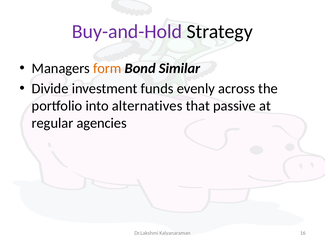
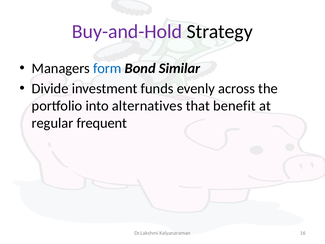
form colour: orange -> blue
passive: passive -> benefit
agencies: agencies -> frequent
